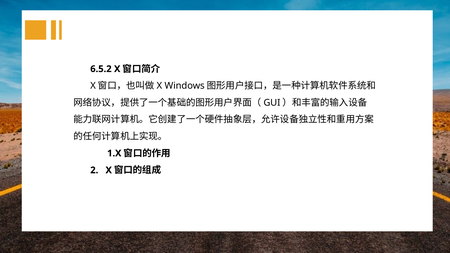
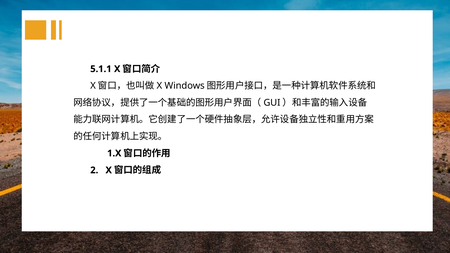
6.5.2: 6.5.2 -> 5.1.1
